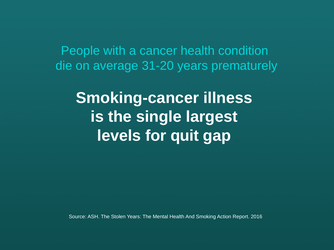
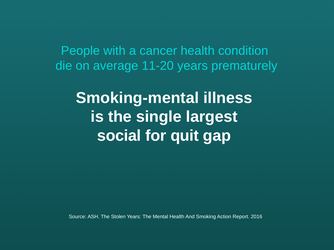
31-20: 31-20 -> 11-20
Smoking-cancer: Smoking-cancer -> Smoking-mental
levels: levels -> social
